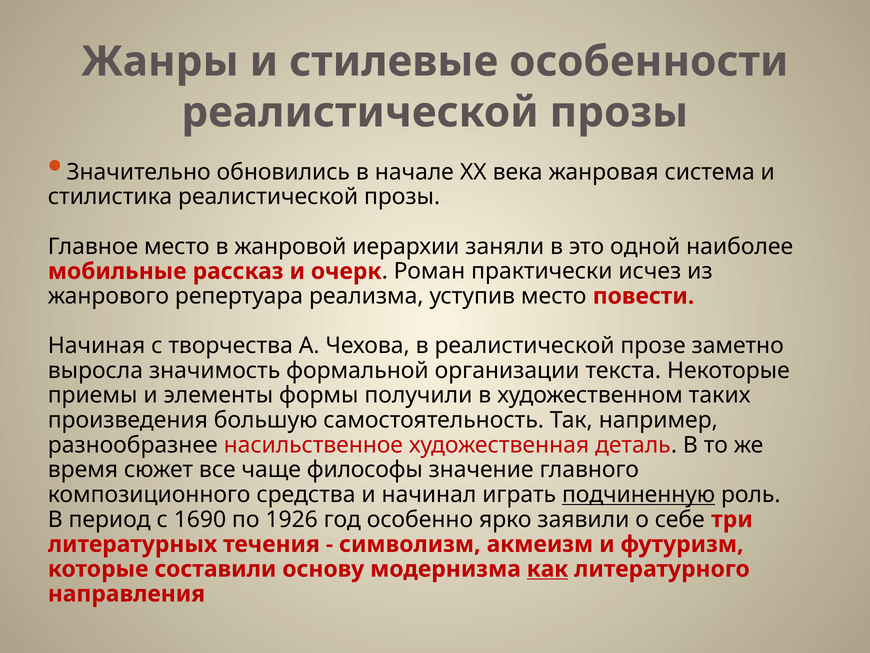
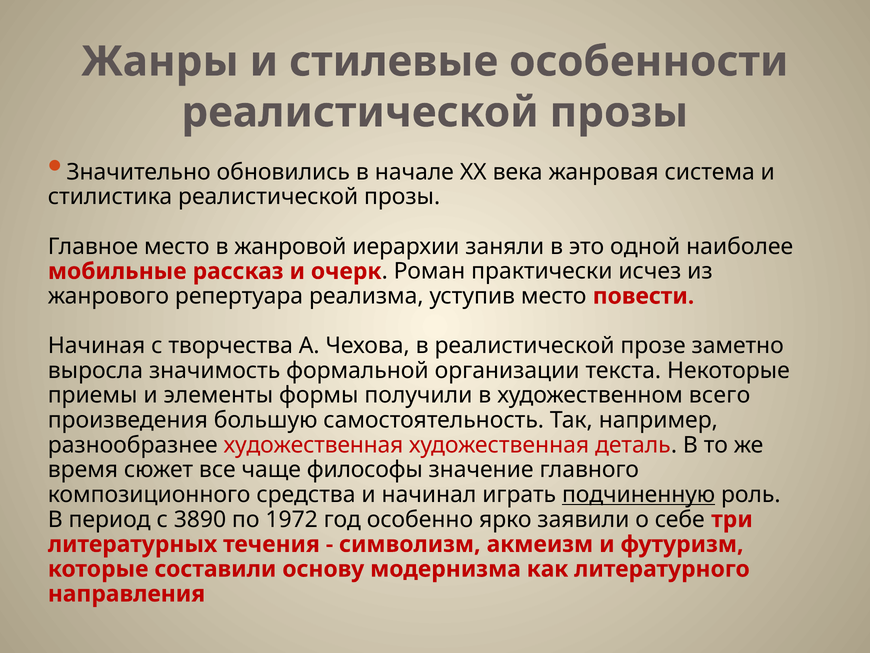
таких: таких -> всего
разнообразнее насильственное: насильственное -> художественная
1690: 1690 -> 3890
1926: 1926 -> 1972
как underline: present -> none
